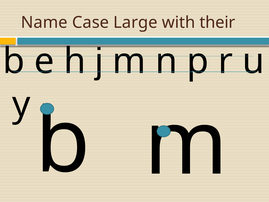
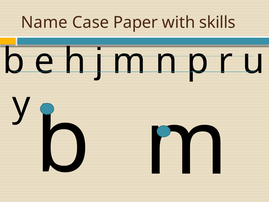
Large: Large -> Paper
their: their -> skills
